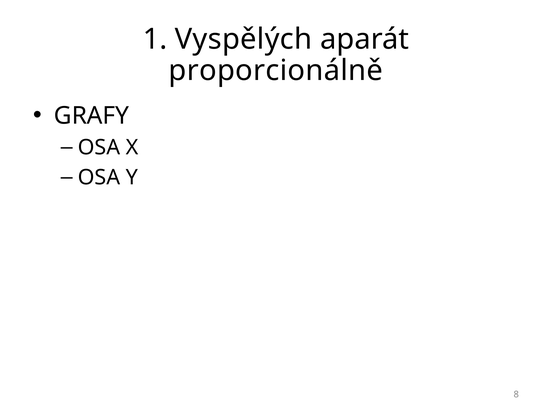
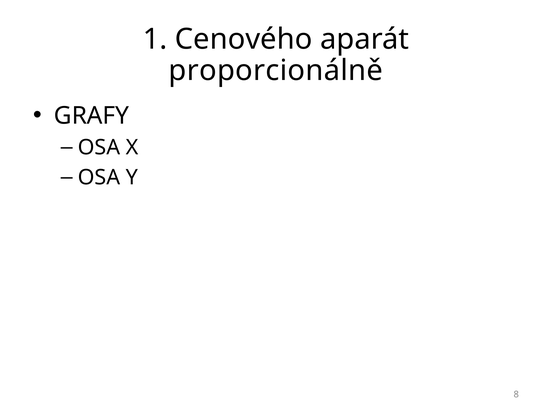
Vyspělých: Vyspělých -> Cenového
